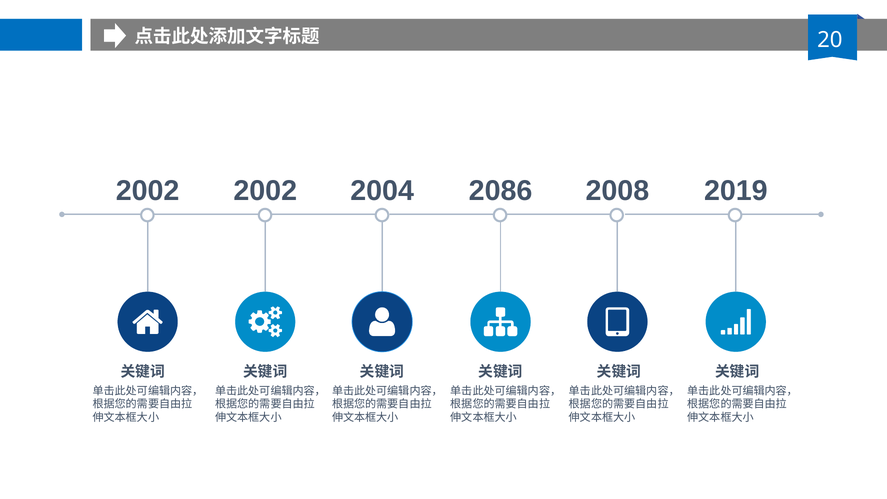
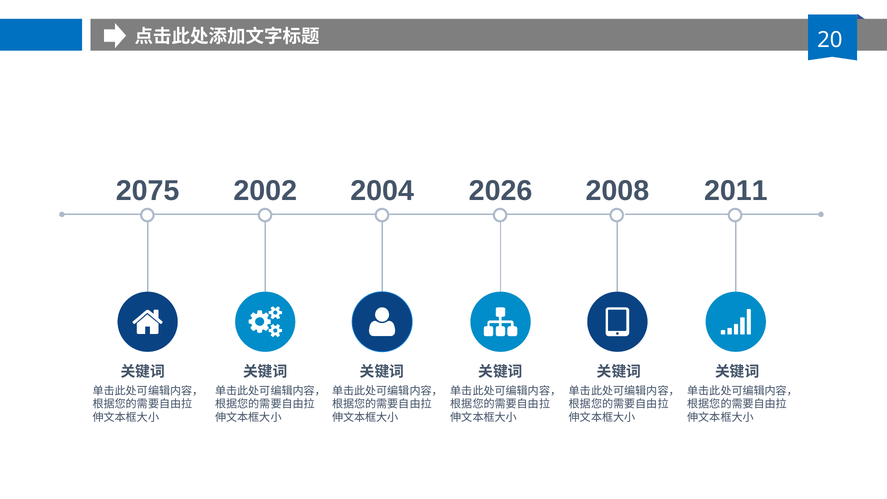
2002 at (148, 191): 2002 -> 2075
2086: 2086 -> 2026
2019: 2019 -> 2011
